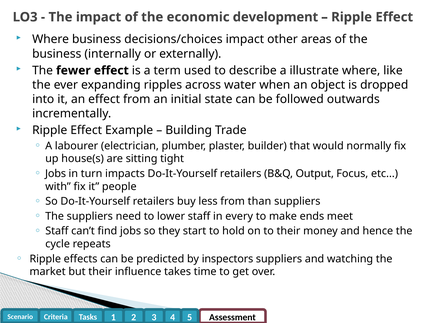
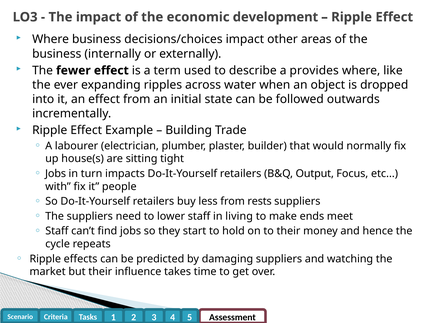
illustrate: illustrate -> provides
than: than -> rests
every: every -> living
inspectors: inspectors -> damaging
